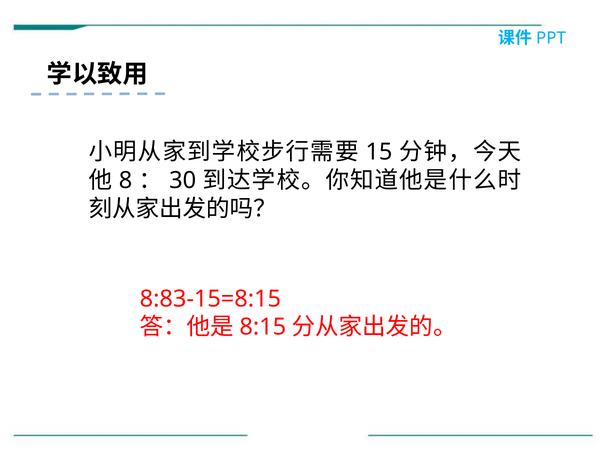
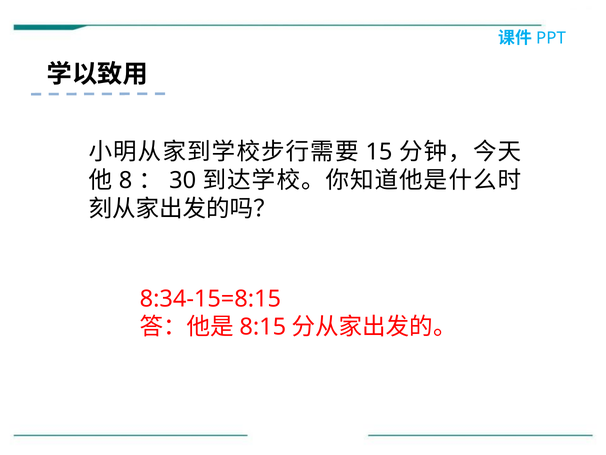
8:83-15=8:15: 8:83-15=8:15 -> 8:34-15=8:15
